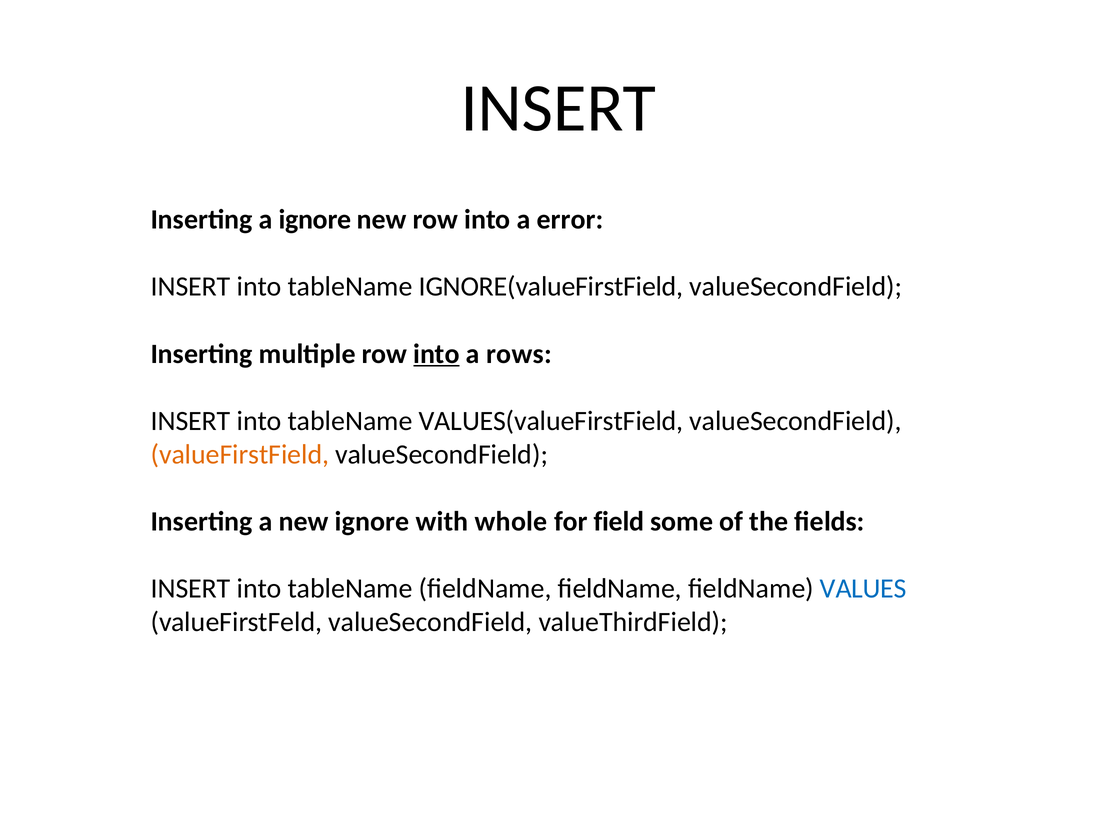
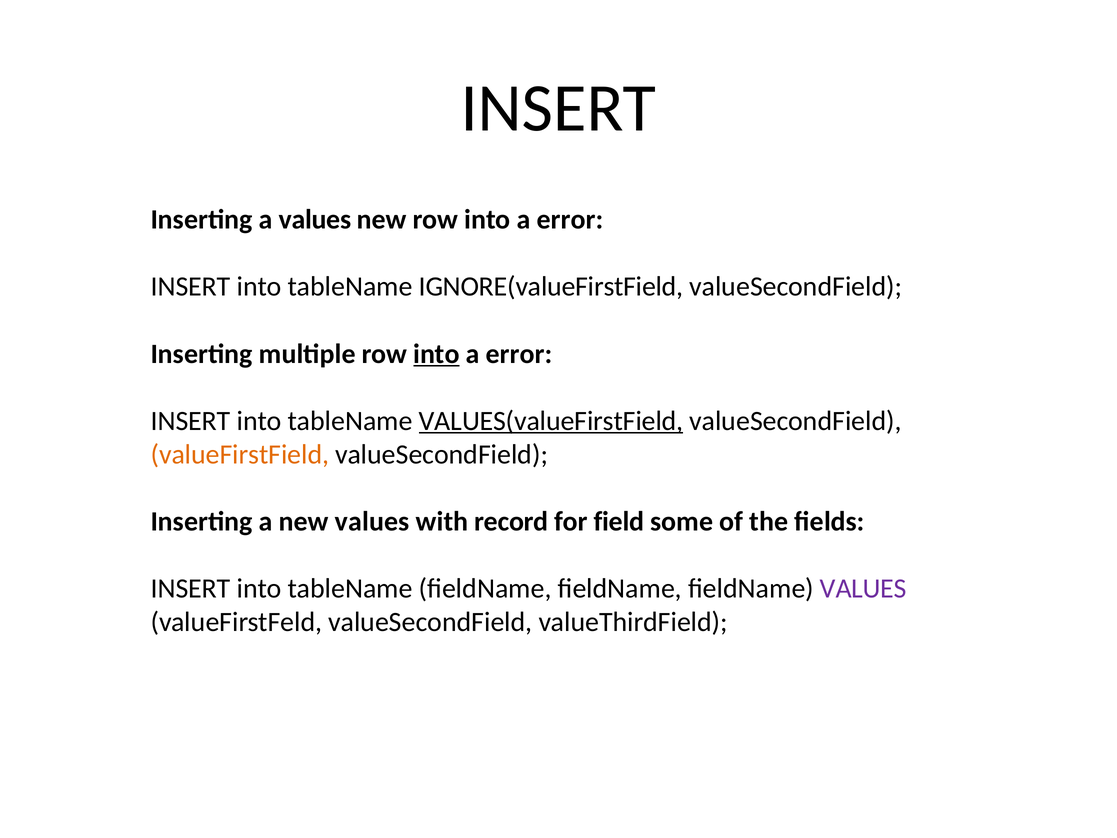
a ignore: ignore -> values
rows at (519, 354): rows -> error
VALUES(valueFirstField underline: none -> present
new ignore: ignore -> values
whole: whole -> record
VALUES at (863, 588) colour: blue -> purple
